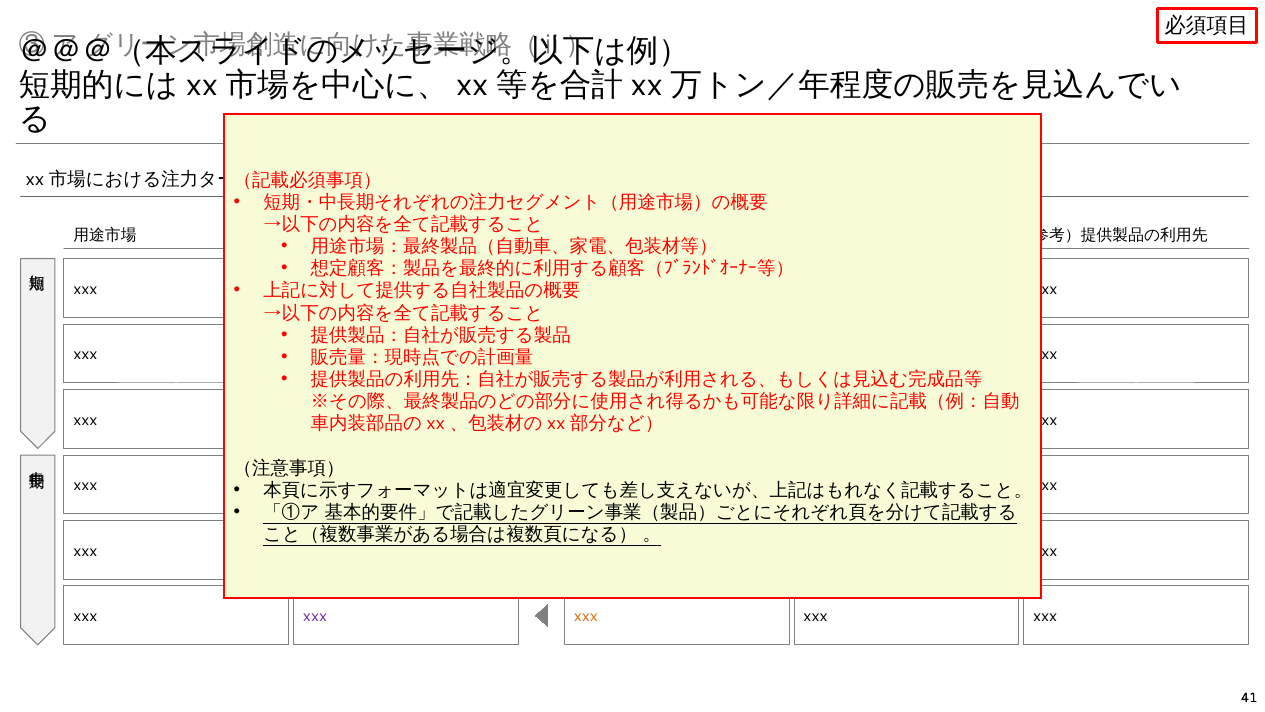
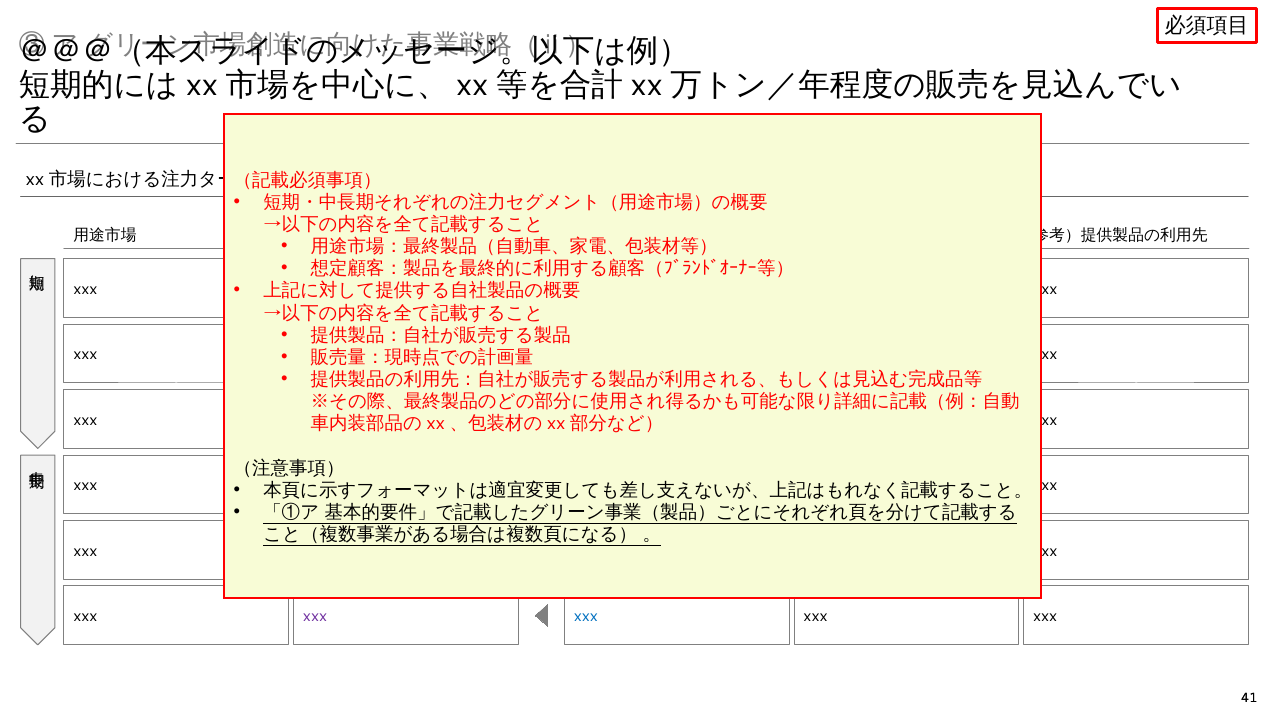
xxx at (586, 616) colour: orange -> blue
